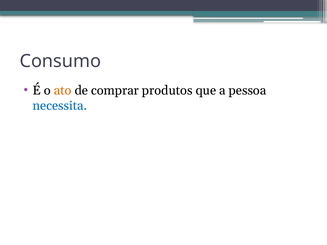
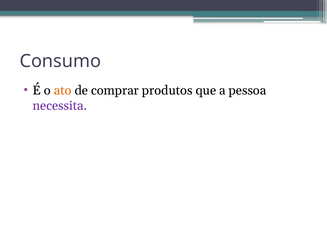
necessita colour: blue -> purple
